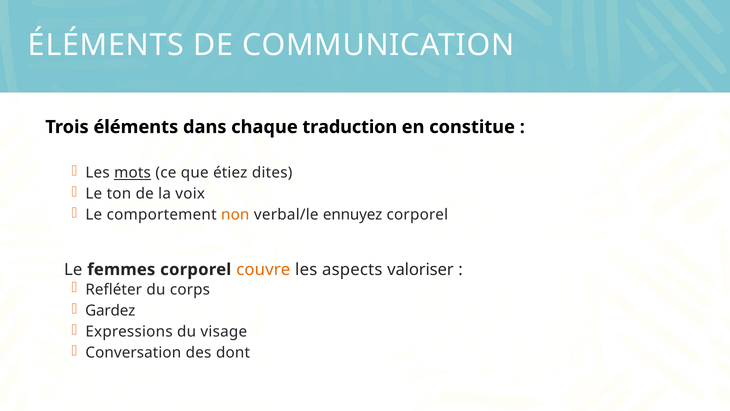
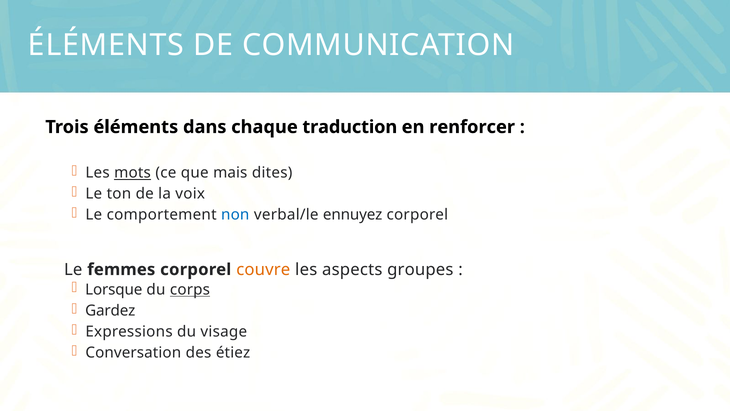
constitue: constitue -> renforcer
étiez: étiez -> mais
non colour: orange -> blue
valoriser: valoriser -> groupes
Refléter: Refléter -> Lorsque
corps underline: none -> present
dont: dont -> étiez
